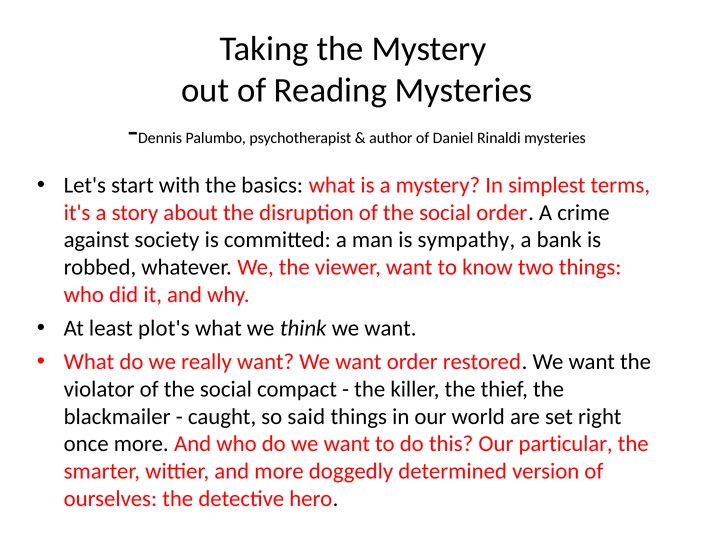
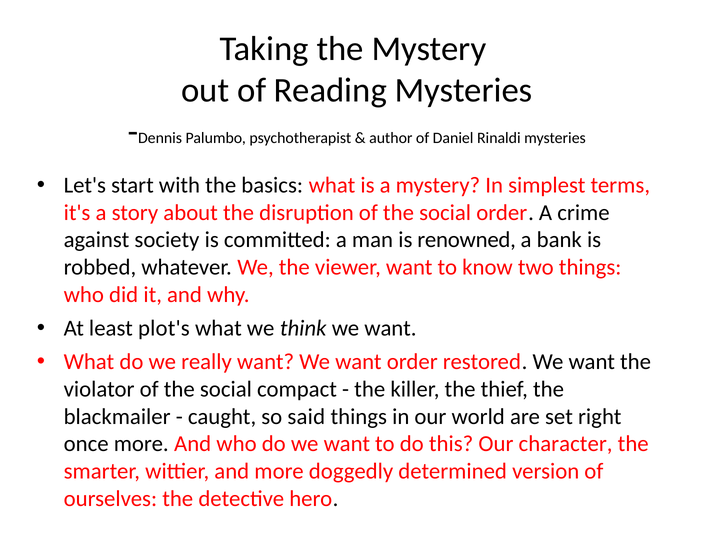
sympathy: sympathy -> renowned
particular: particular -> character
